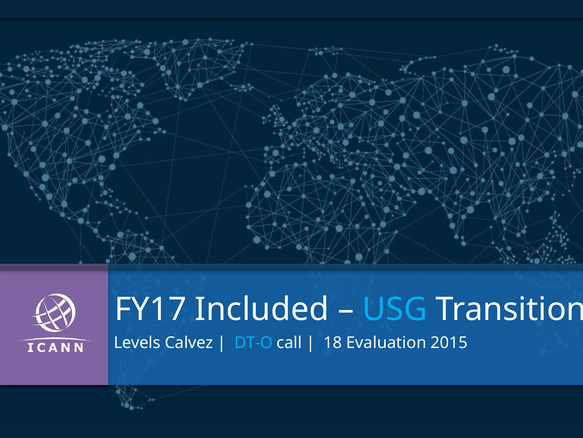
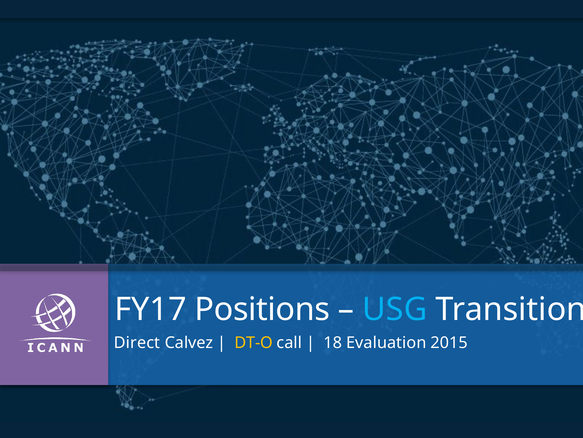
Included: Included -> Positions
Levels: Levels -> Direct
DT-O colour: light blue -> yellow
